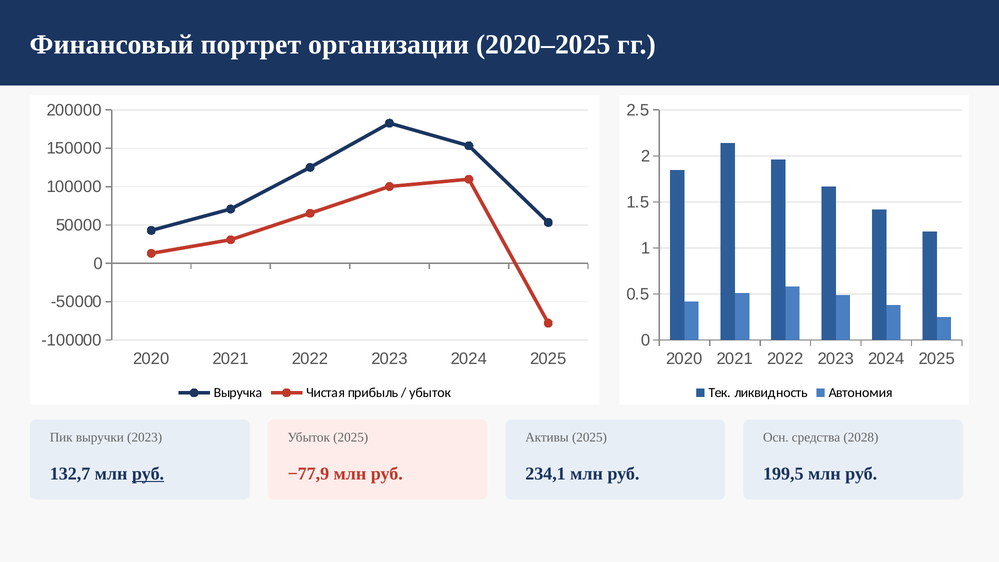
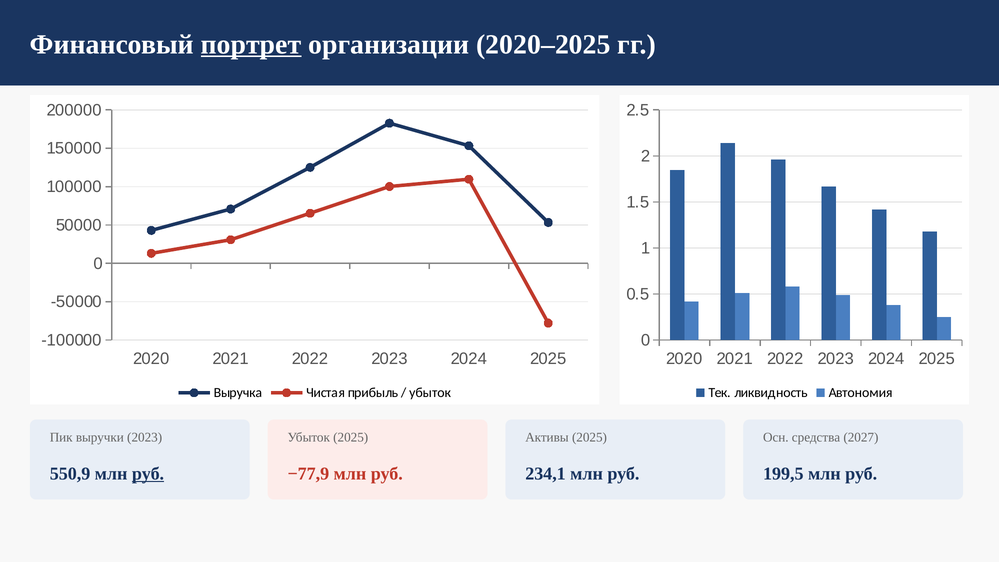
портрет underline: none -> present
2028: 2028 -> 2027
132,7: 132,7 -> 550,9
